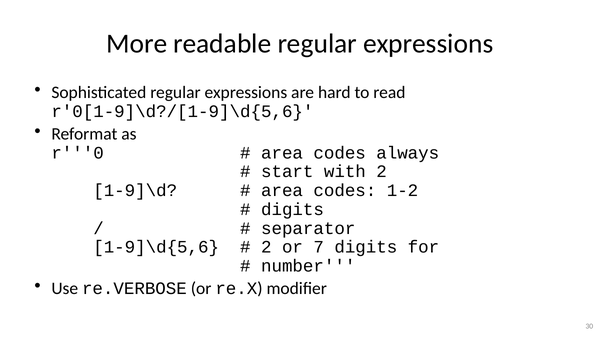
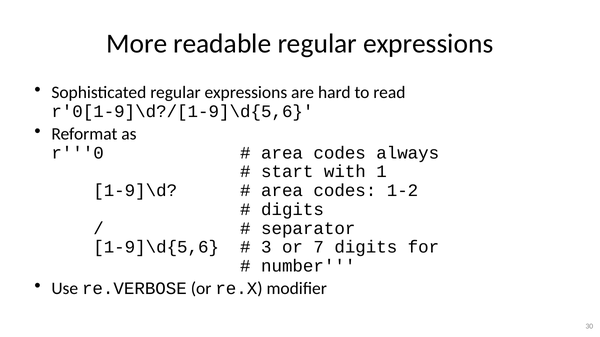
with 2: 2 -> 1
2 at (266, 248): 2 -> 3
